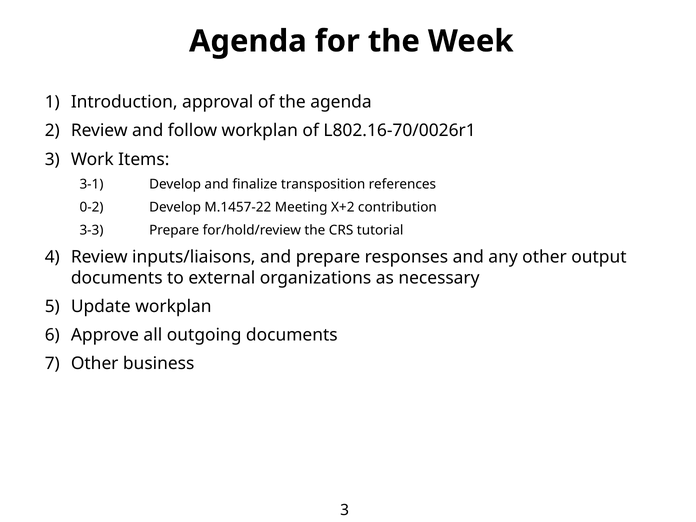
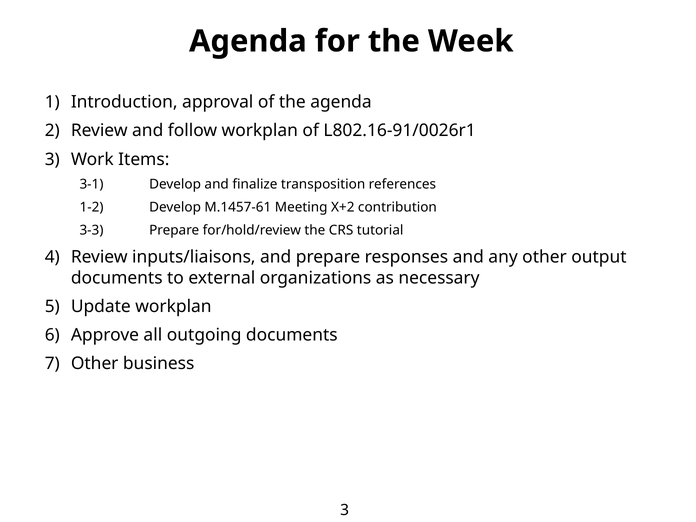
L802.16-70/0026r1: L802.16-70/0026r1 -> L802.16-91/0026r1
0-2: 0-2 -> 1-2
M.1457-22: M.1457-22 -> M.1457-61
